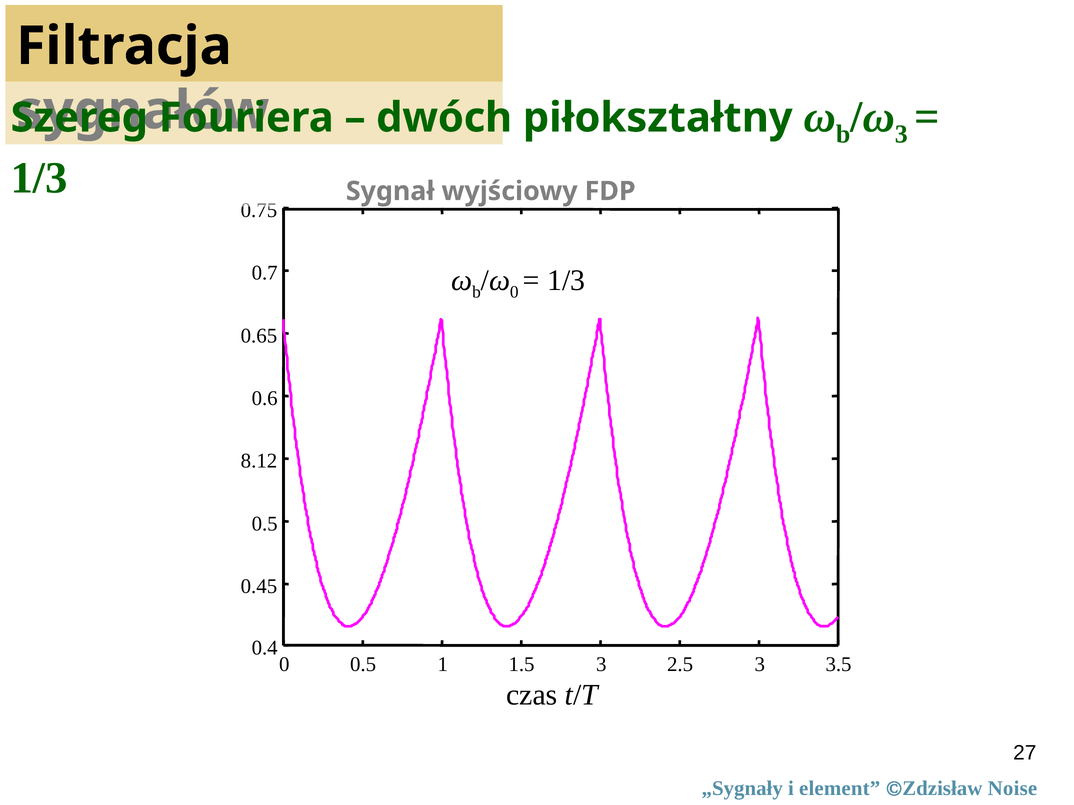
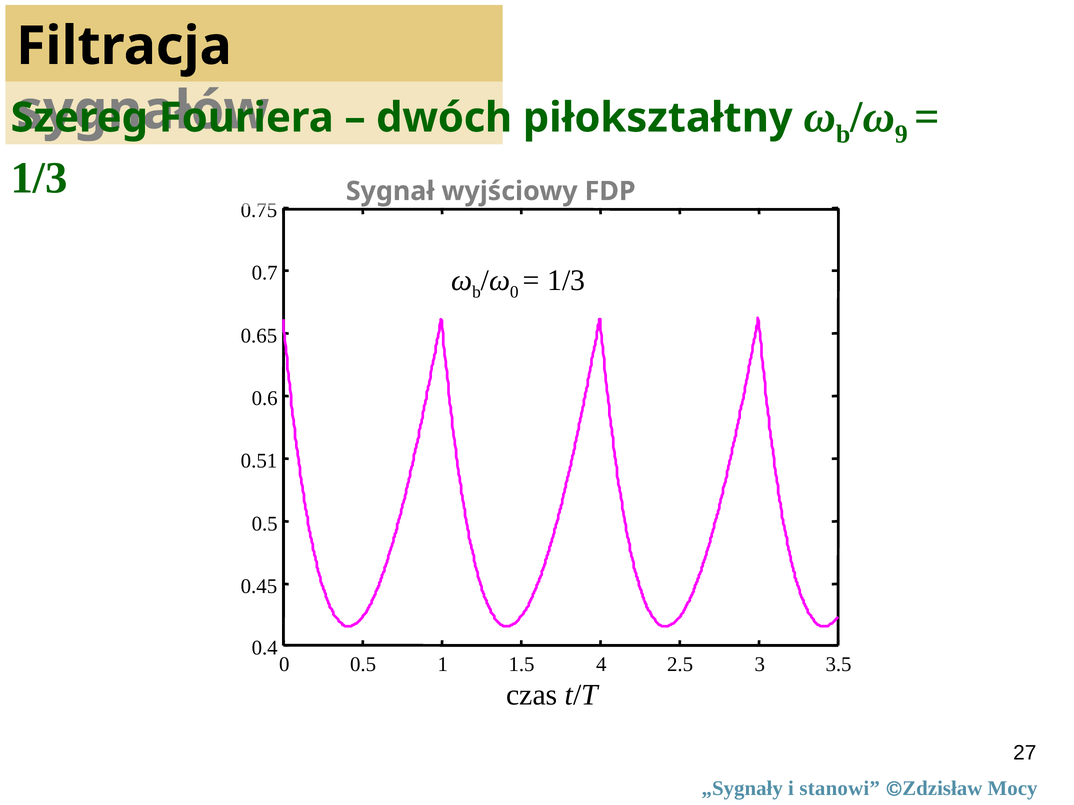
3 at (901, 134): 3 -> 9
8.12: 8.12 -> 0.51
1.5 3: 3 -> 4
element: element -> stanowi
Noise: Noise -> Mocy
